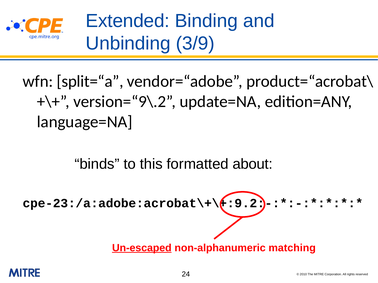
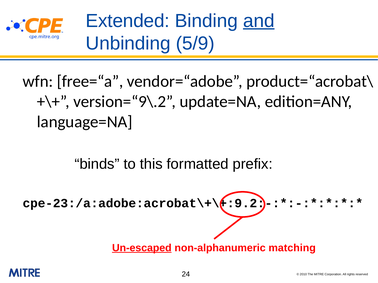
and underline: none -> present
3/9: 3/9 -> 5/9
split=“a: split=“a -> free=“a
about: about -> prefix
